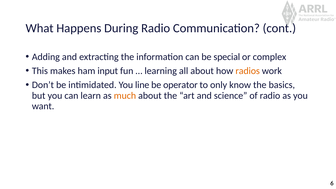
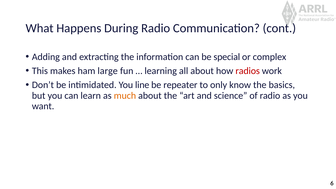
input: input -> large
radios colour: orange -> red
operator: operator -> repeater
